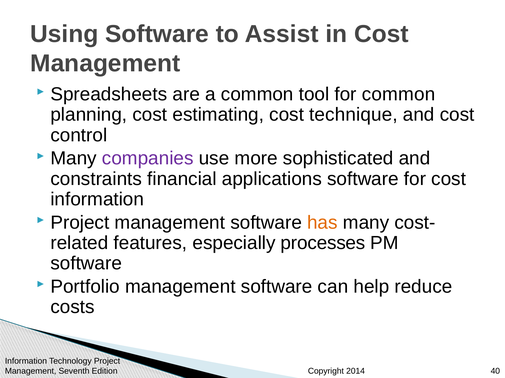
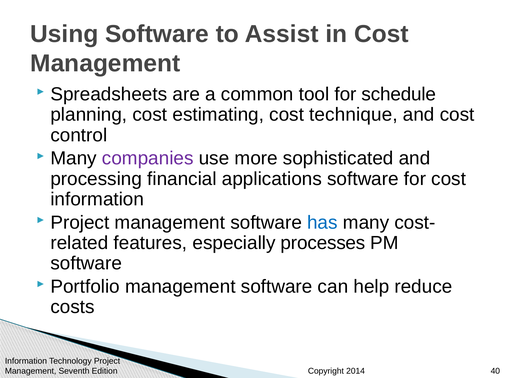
for common: common -> schedule
constraints: constraints -> processing
has colour: orange -> blue
